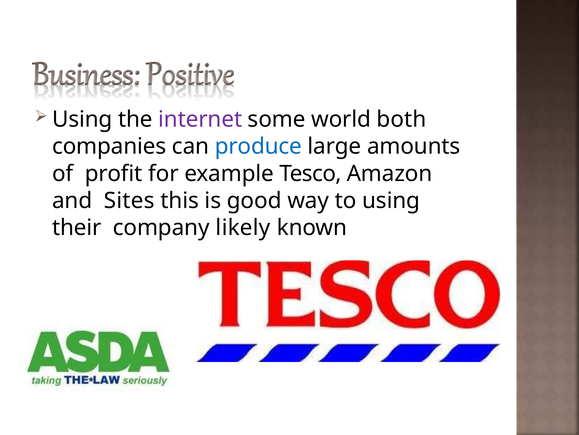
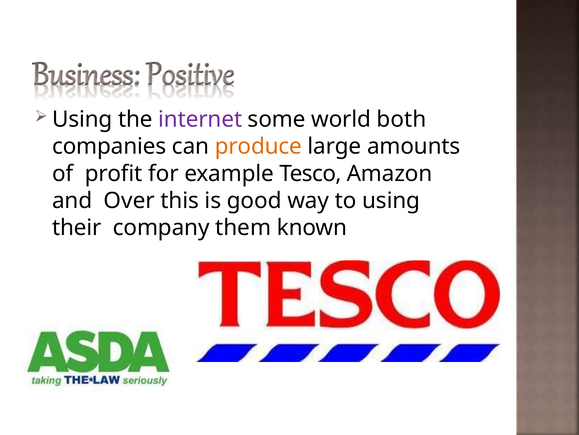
produce colour: blue -> orange
Sites: Sites -> Over
likely: likely -> them
